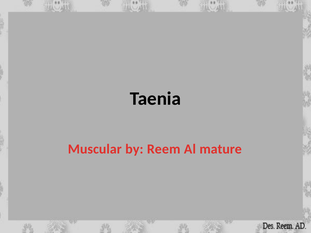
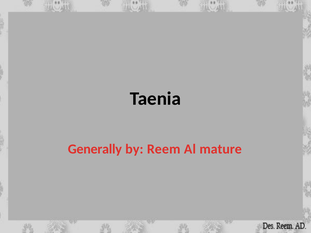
Muscular: Muscular -> Generally
